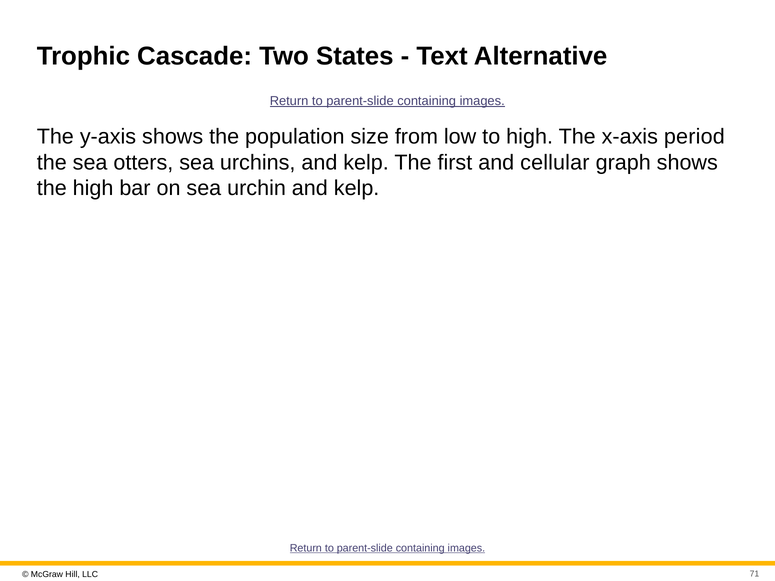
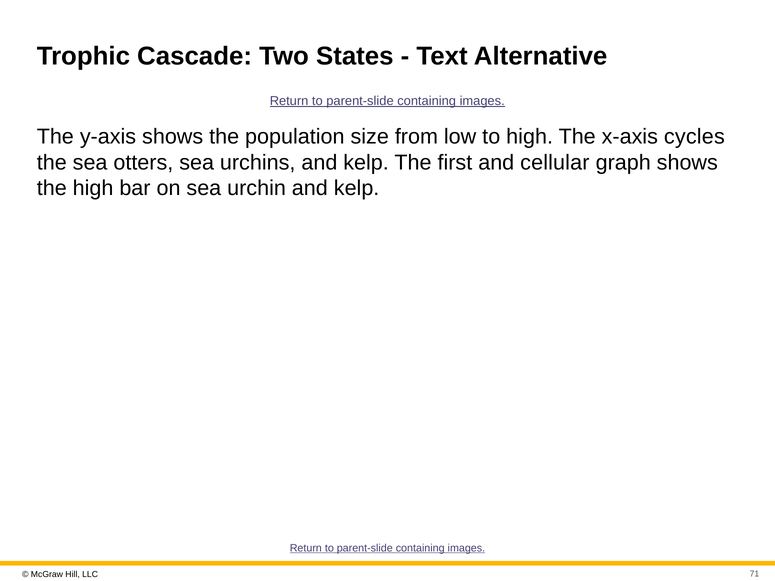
period: period -> cycles
